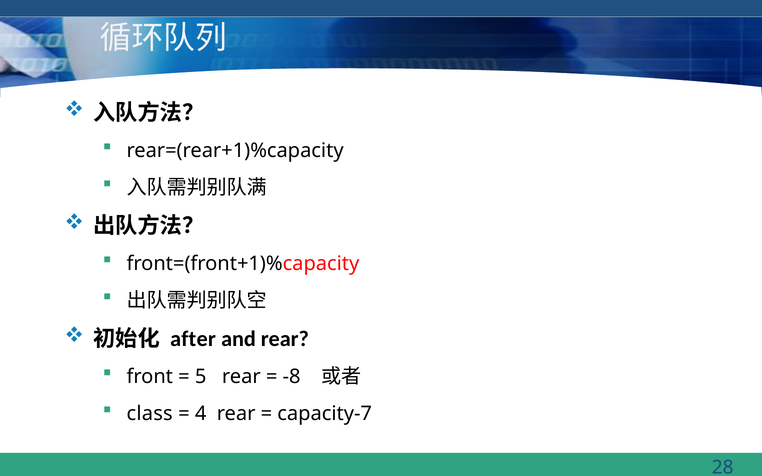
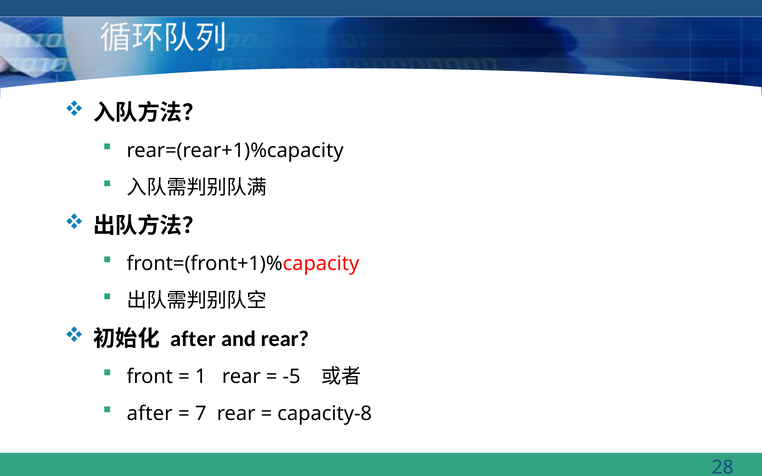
5: 5 -> 1
-8: -8 -> -5
class at (150, 414): class -> after
4: 4 -> 7
capacity-7: capacity-7 -> capacity-8
